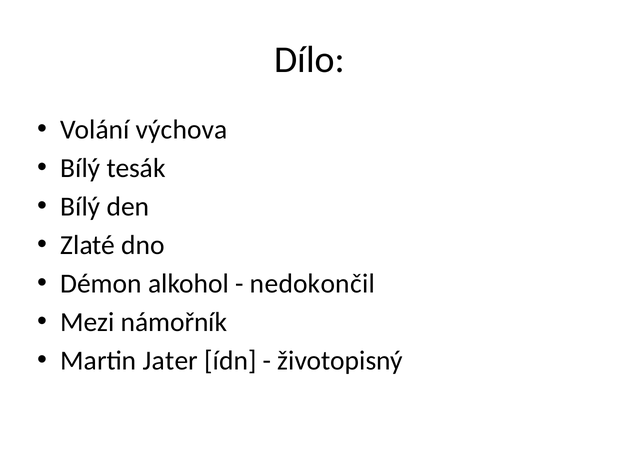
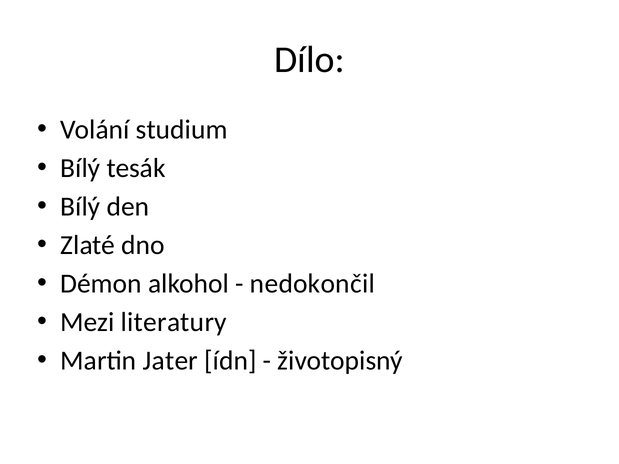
výchova: výchova -> studium
námořník: námořník -> literatury
